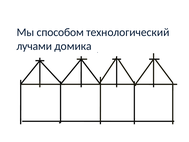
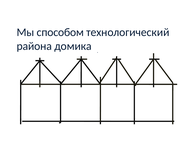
лучами: лучами -> района
